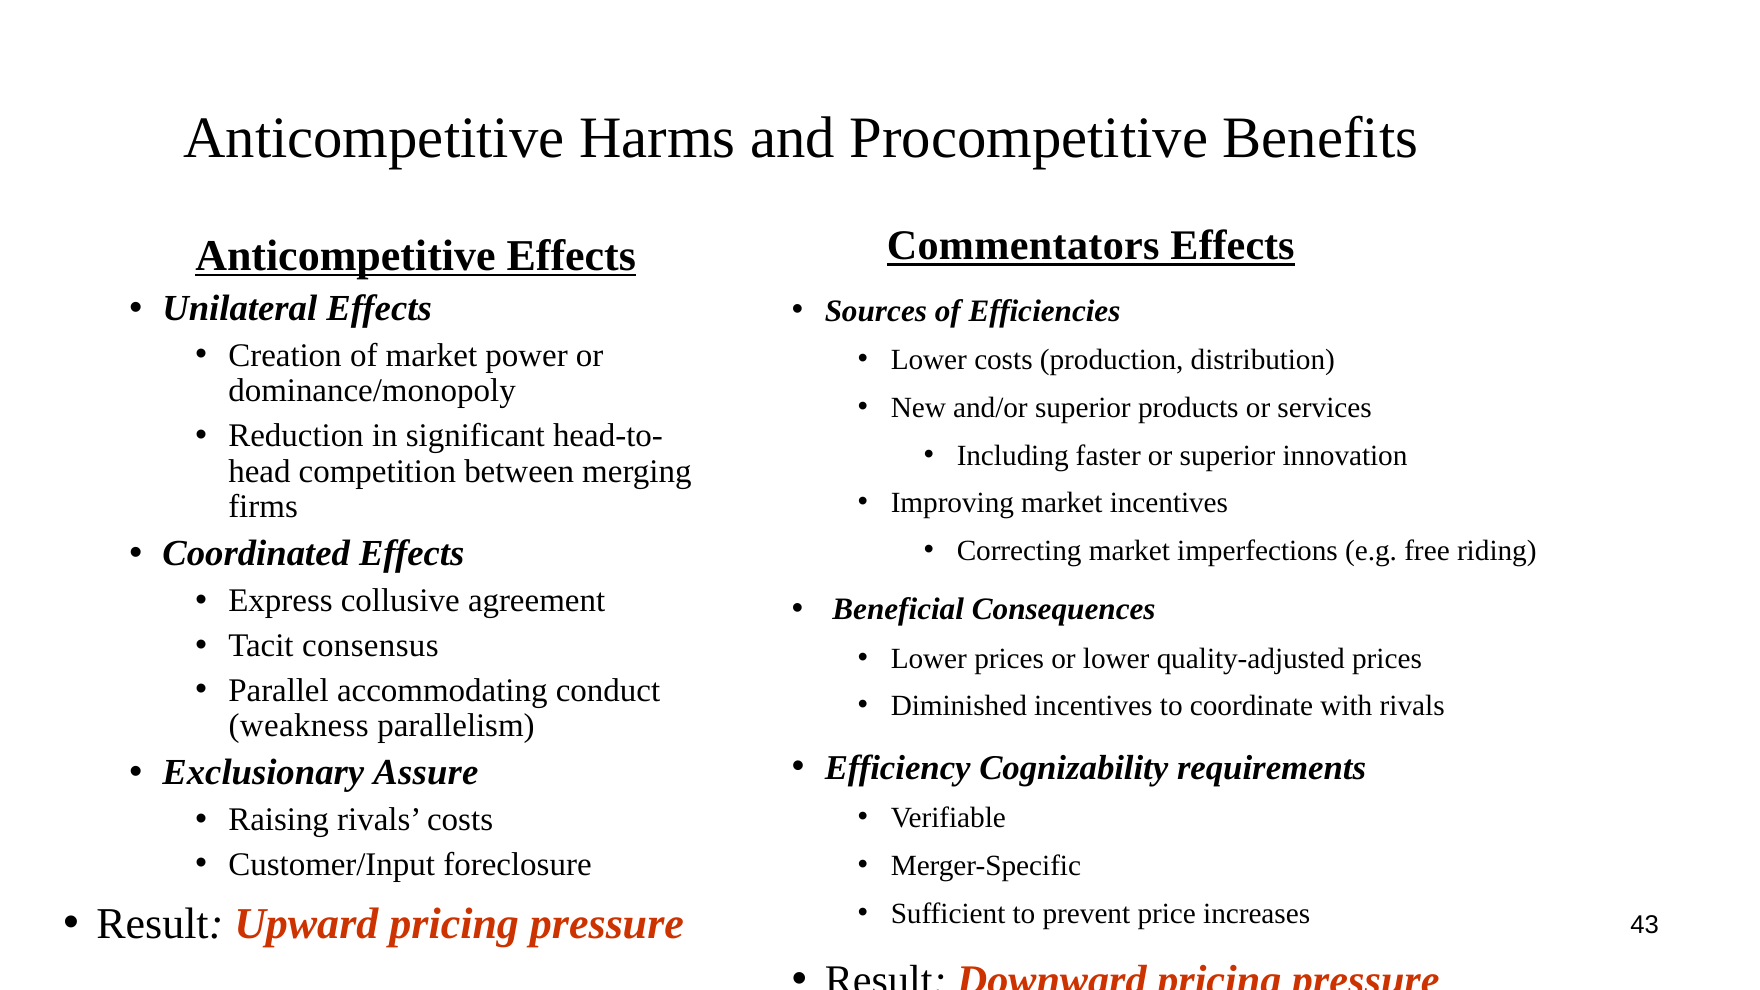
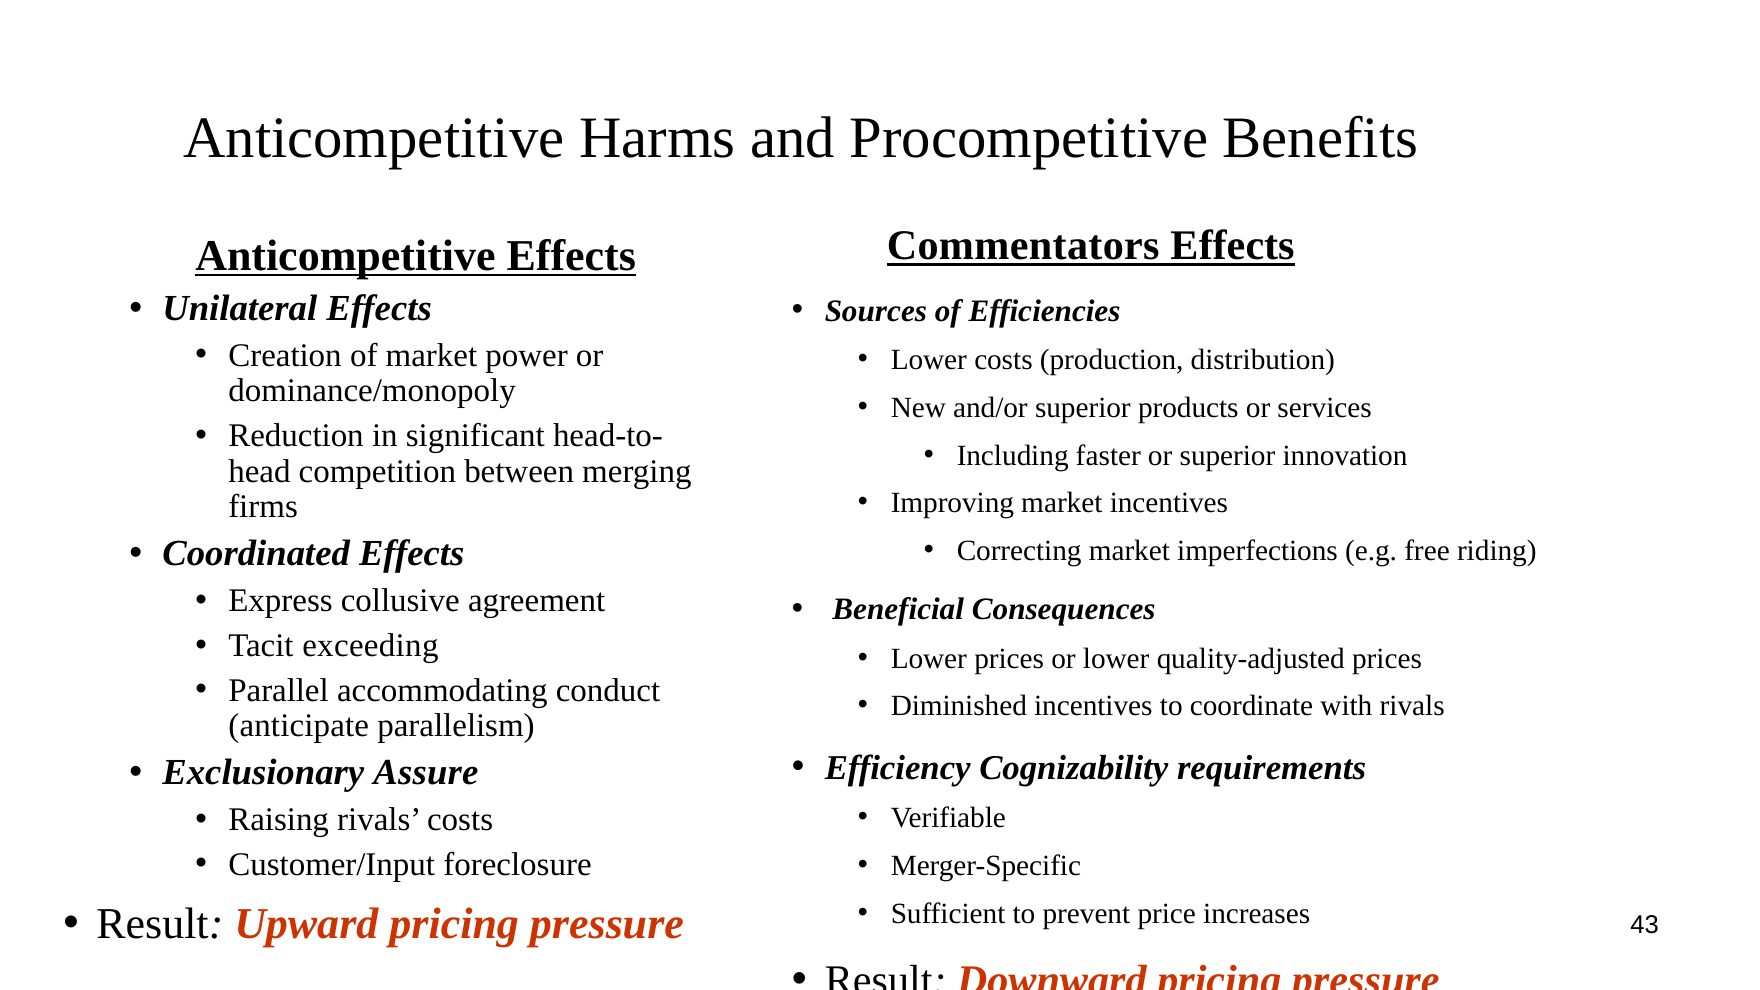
consensus: consensus -> exceeding
weakness: weakness -> anticipate
